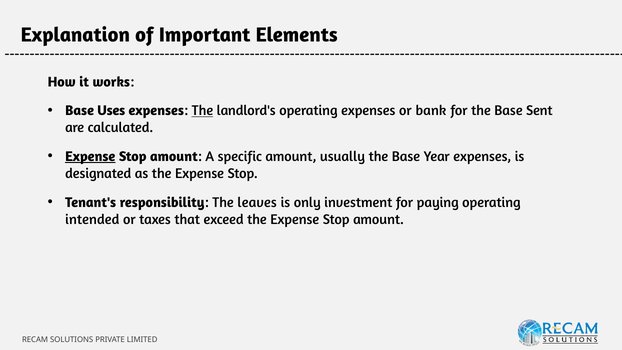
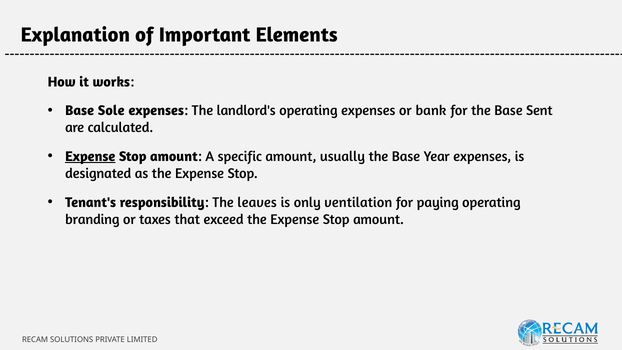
Uses: Uses -> Sole
The at (202, 111) underline: present -> none
investment: investment -> ventilation
intended: intended -> branding
